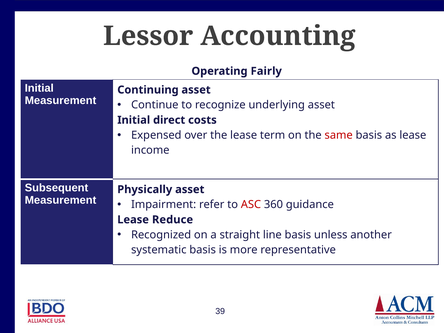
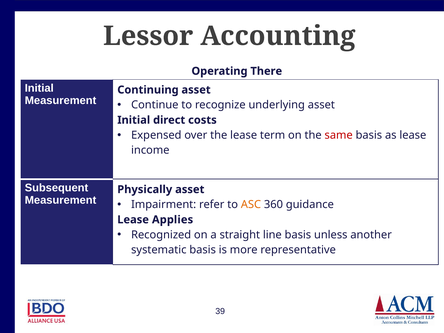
Fairly: Fairly -> There
ASC colour: red -> orange
Reduce: Reduce -> Applies
